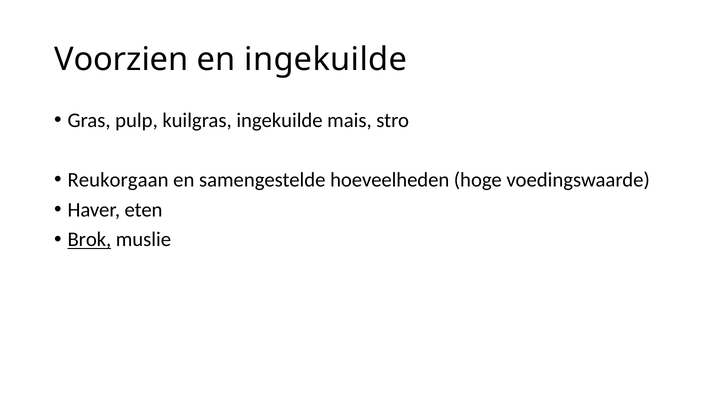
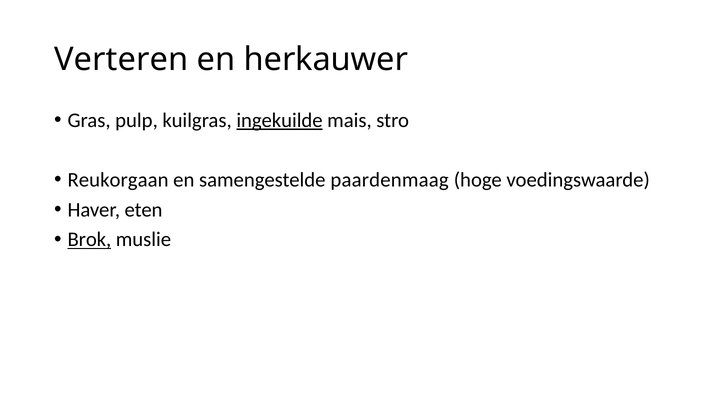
Voorzien: Voorzien -> Verteren
en ingekuilde: ingekuilde -> herkauwer
ingekuilde at (279, 120) underline: none -> present
hoeveelheden: hoeveelheden -> paardenmaag
